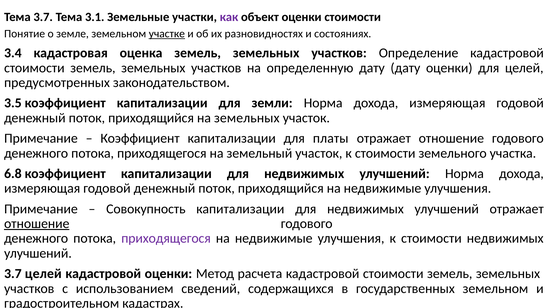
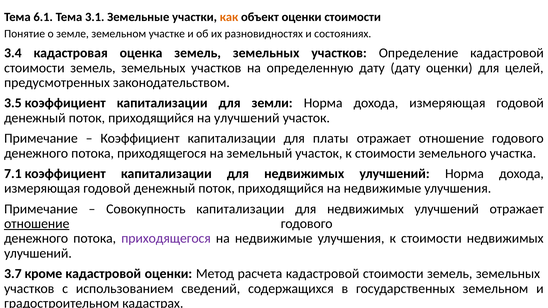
Тема 3.7: 3.7 -> 6.1
как colour: purple -> orange
участке underline: present -> none
на земельных: земельных -> улучшений
6.8: 6.8 -> 7.1
3.7 целей: целей -> кроме
